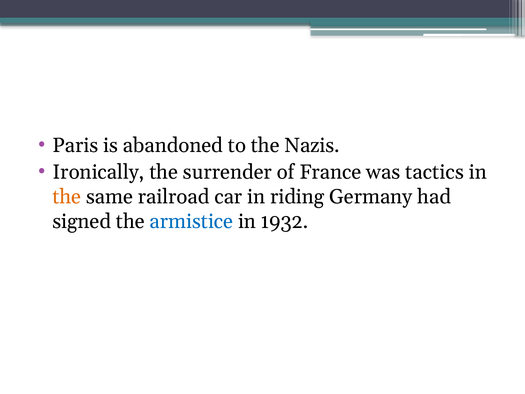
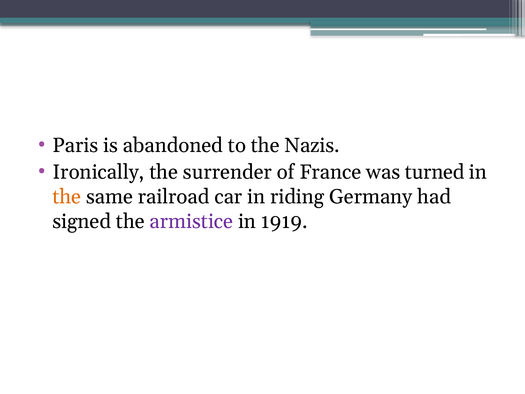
tactics: tactics -> turned
armistice colour: blue -> purple
1932: 1932 -> 1919
